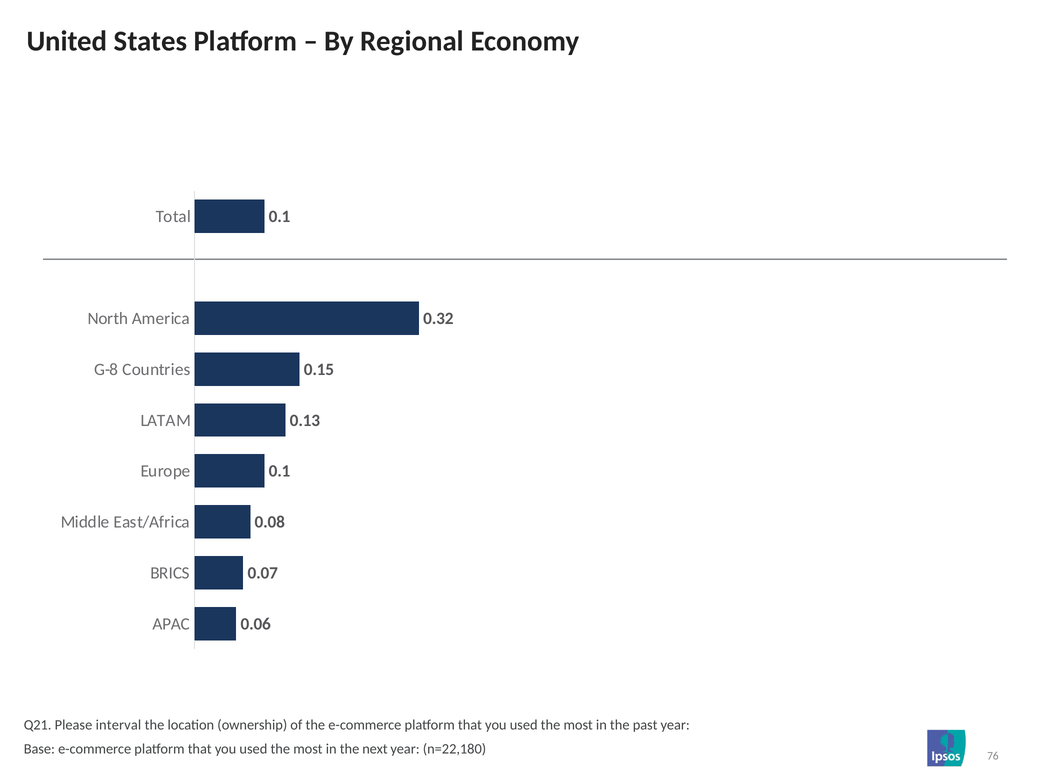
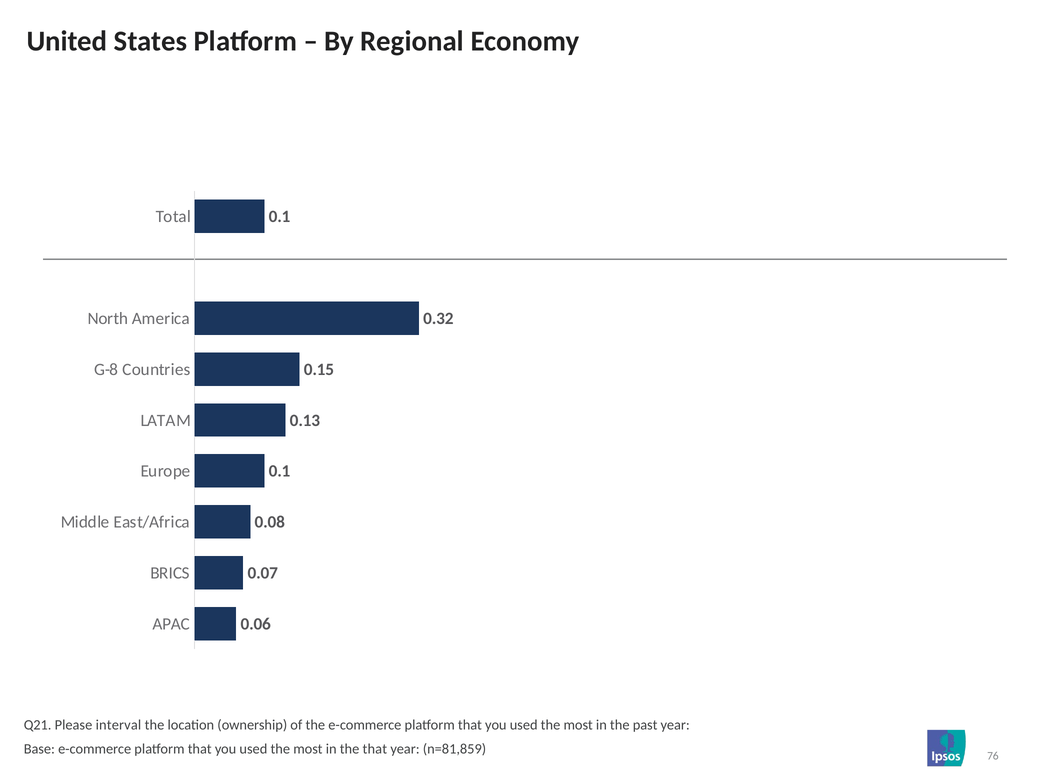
the next: next -> that
n=22,180: n=22,180 -> n=81,859
